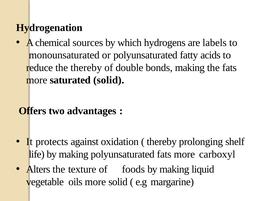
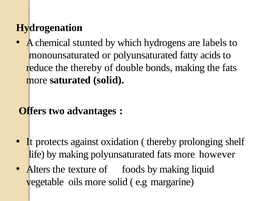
sources: sources -> stunted
carboxyl: carboxyl -> however
